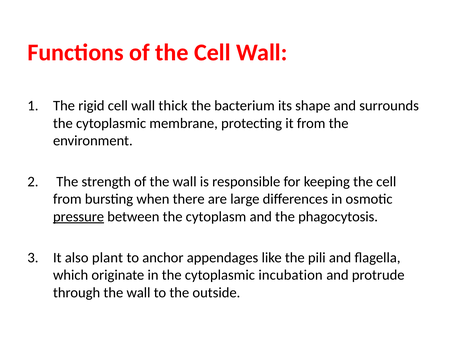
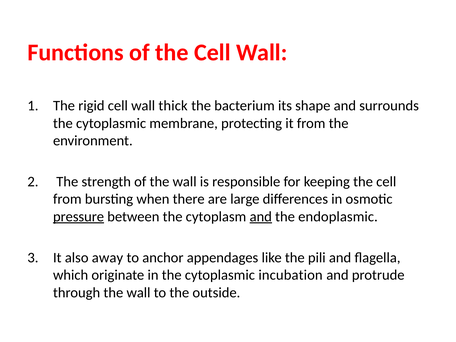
and at (261, 217) underline: none -> present
phagocytosis: phagocytosis -> endoplasmic
plant: plant -> away
